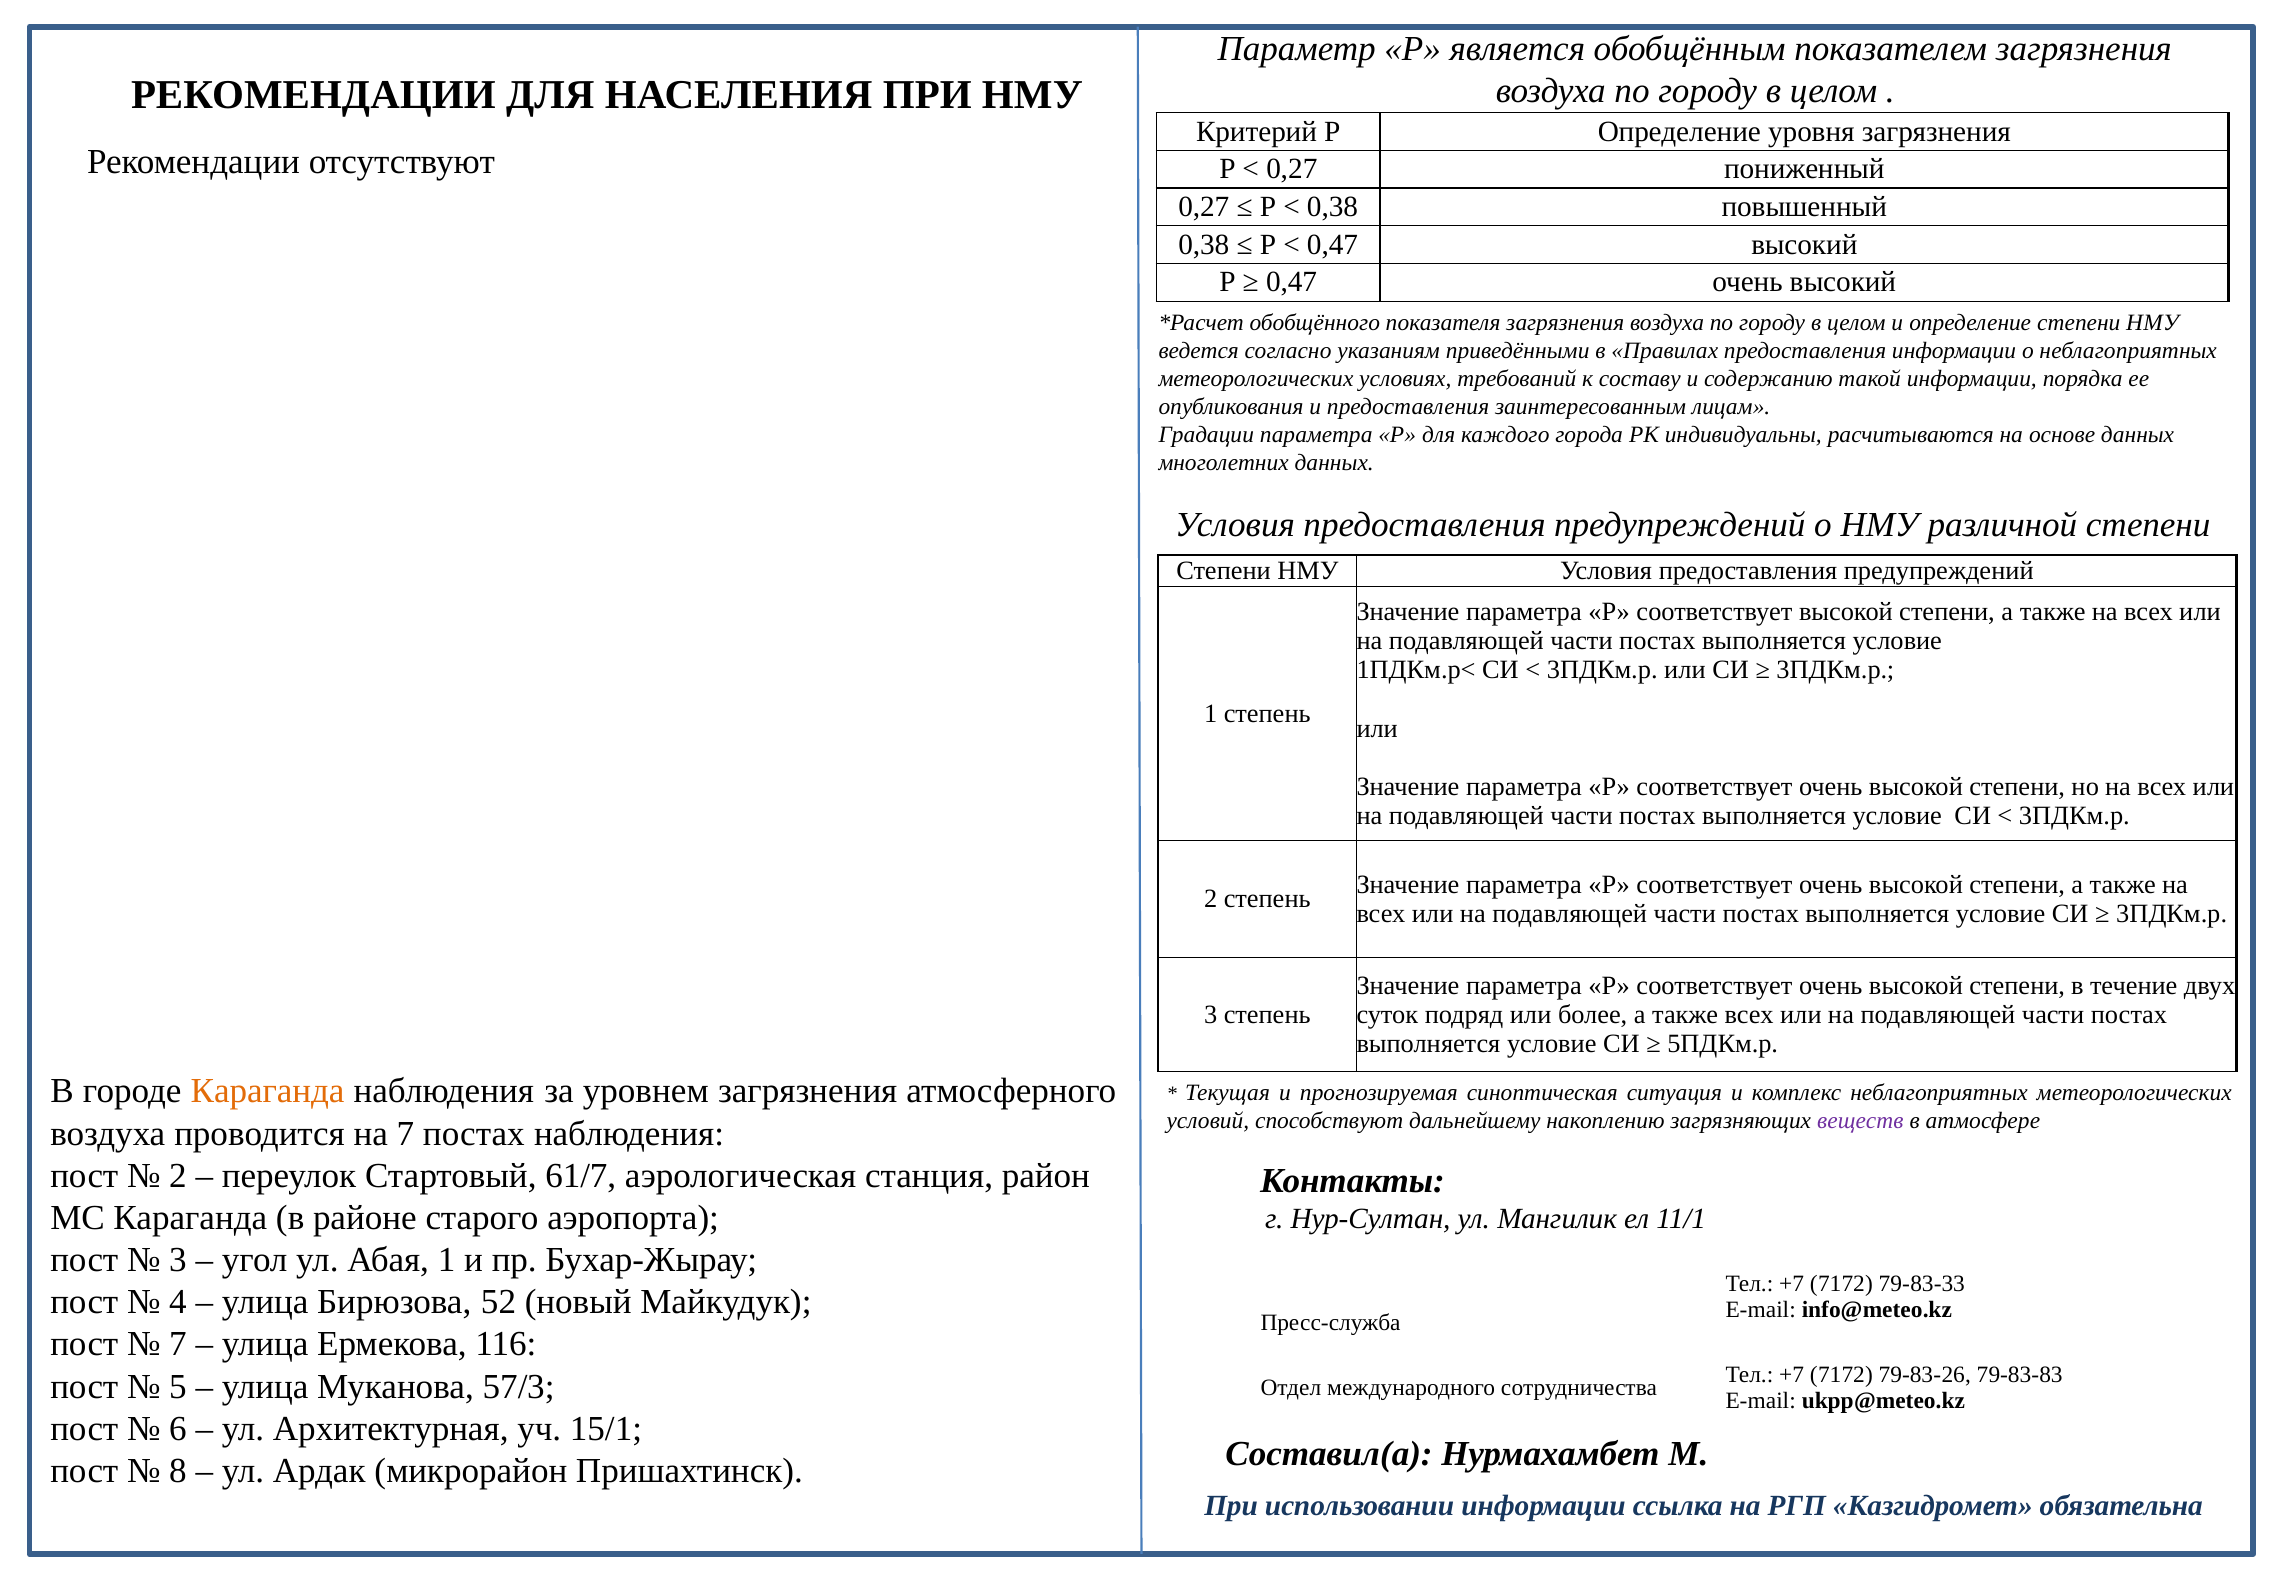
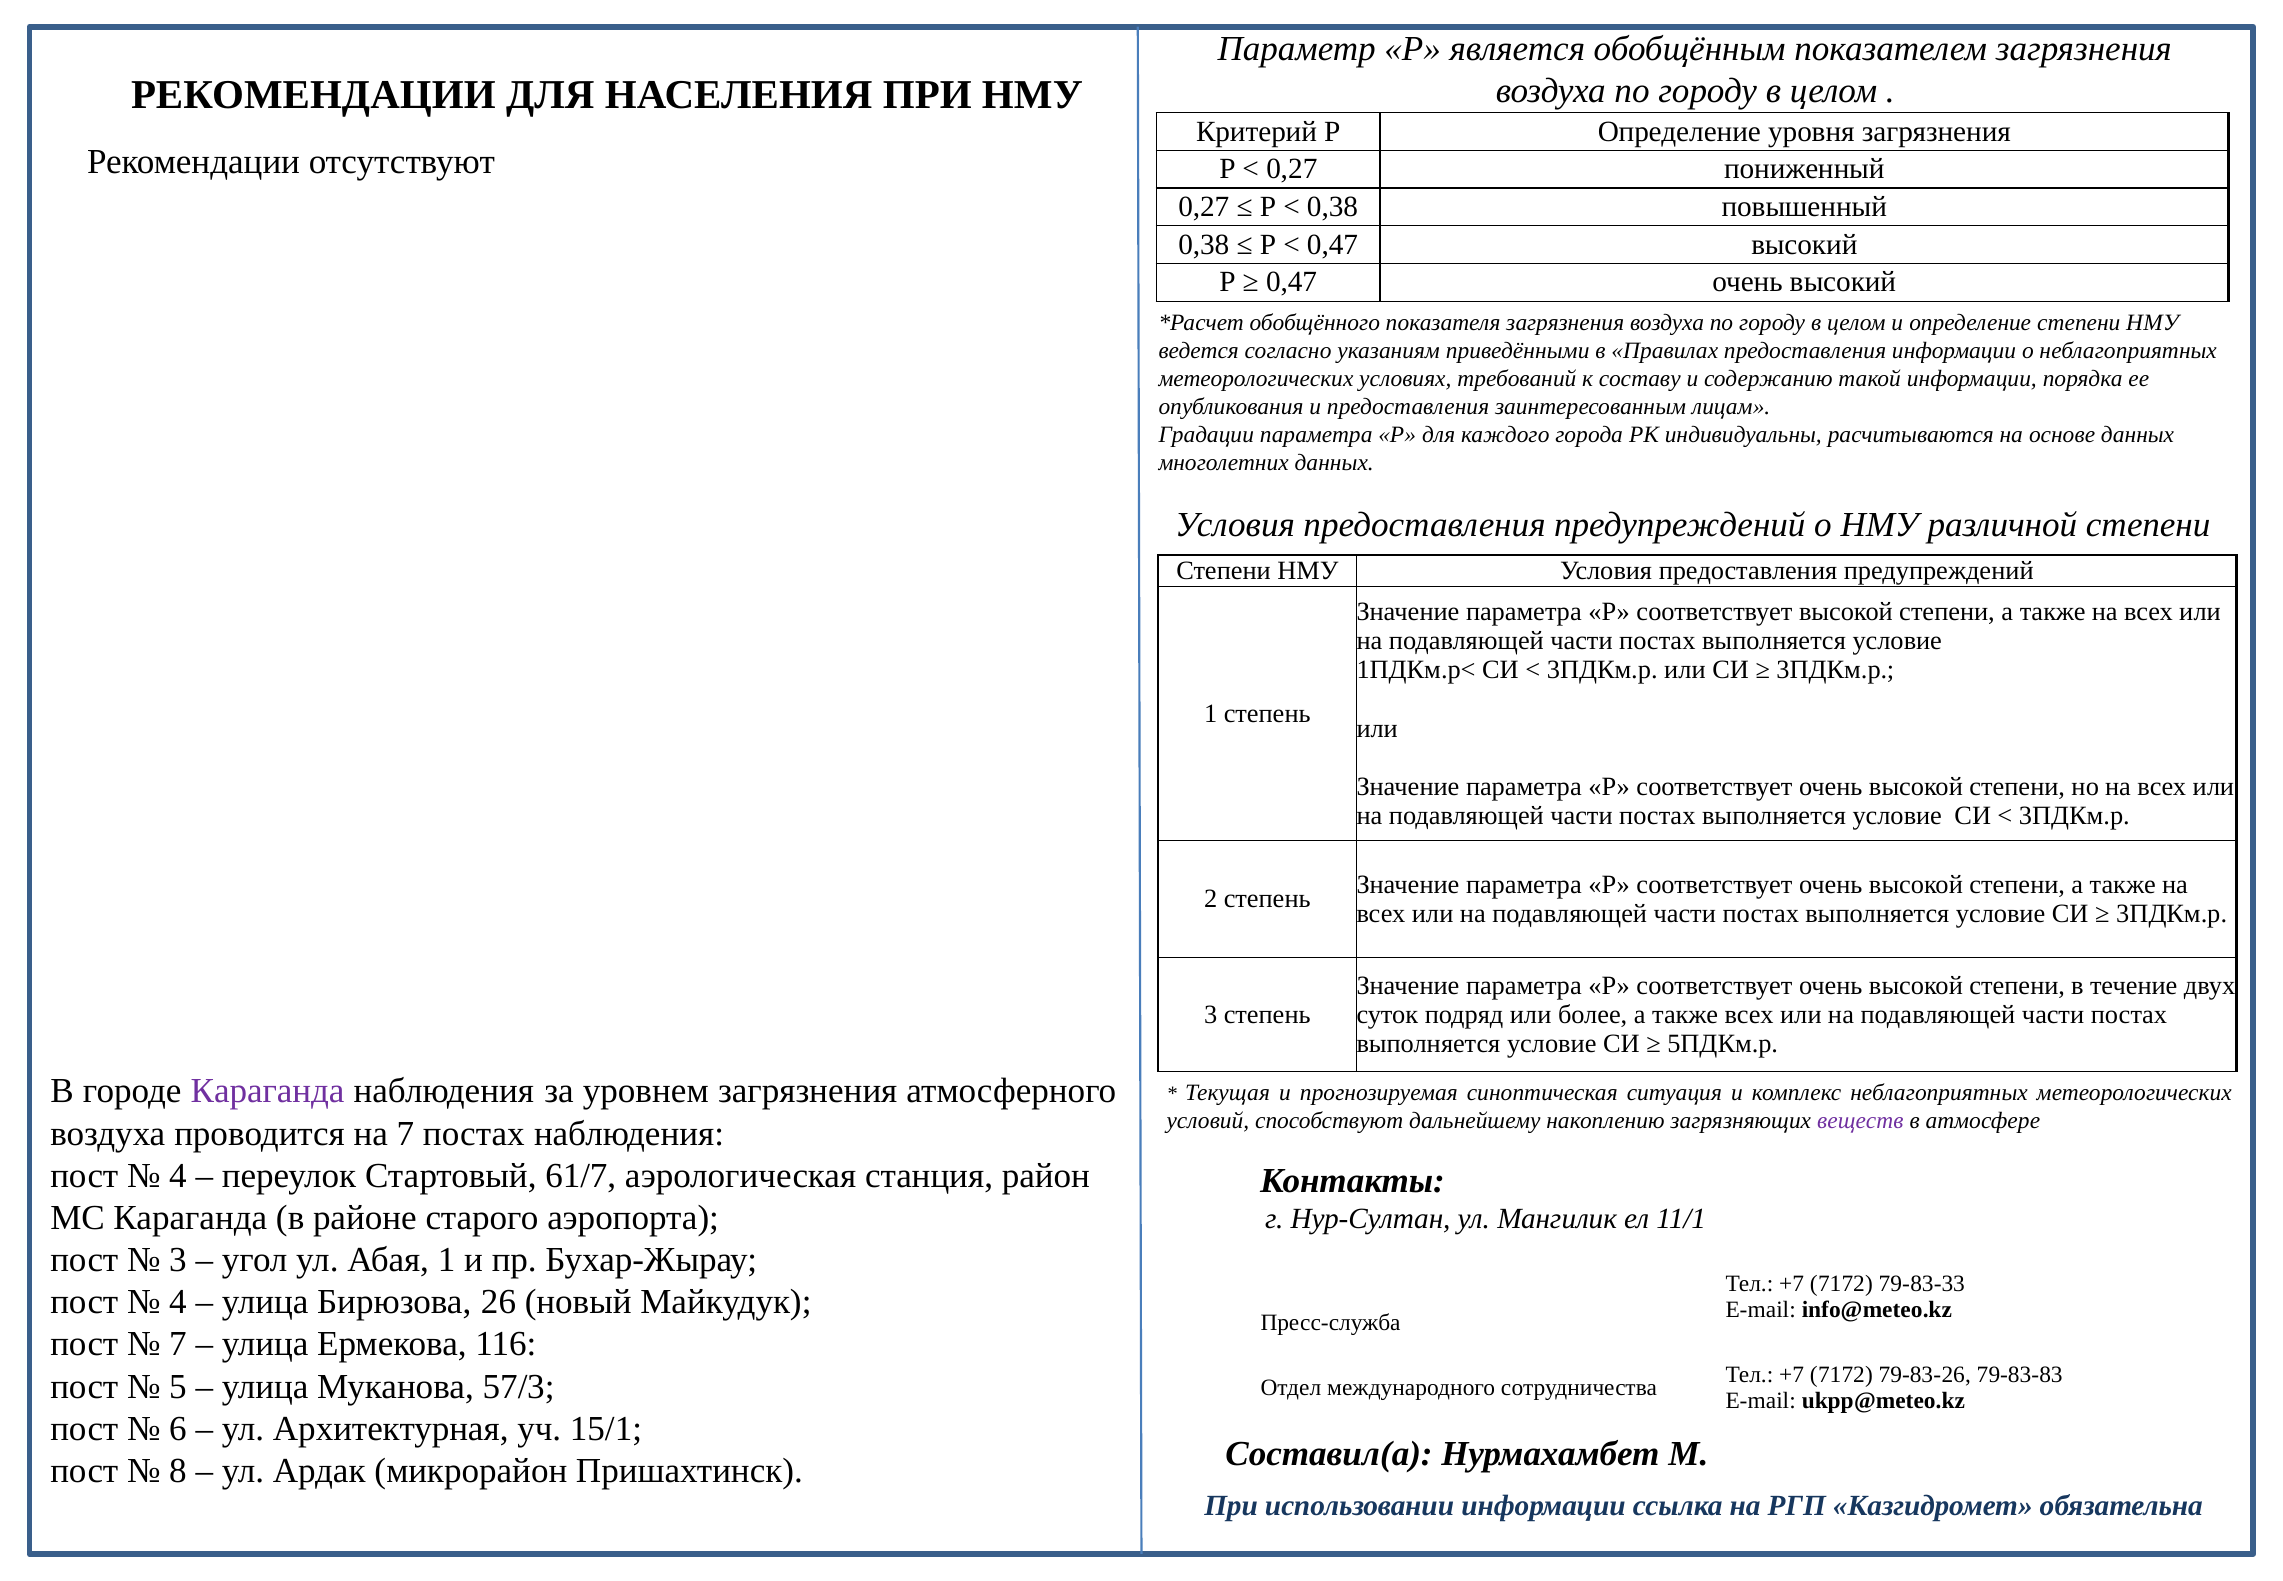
Караганда at (268, 1091) colour: orange -> purple
2 at (178, 1175): 2 -> 4
52: 52 -> 26
